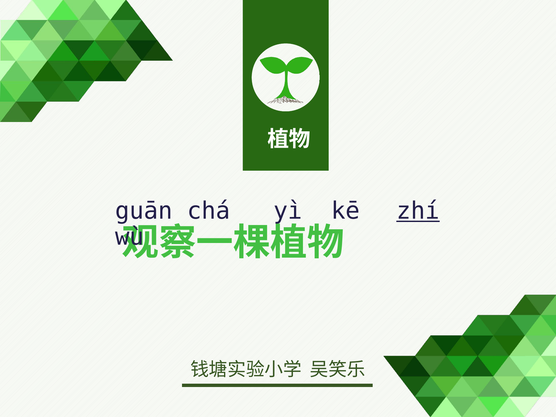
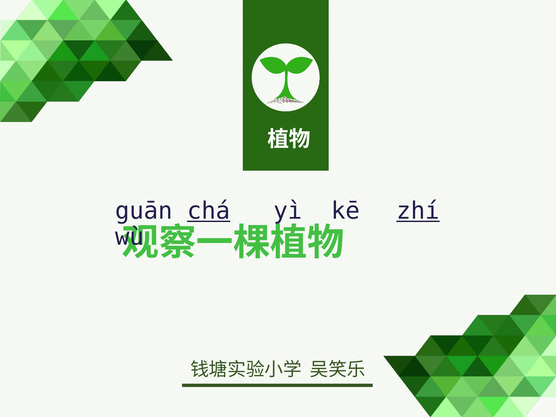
chá underline: none -> present
